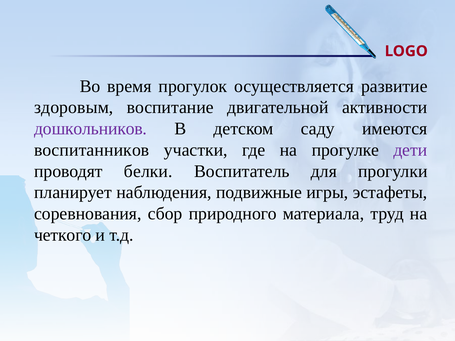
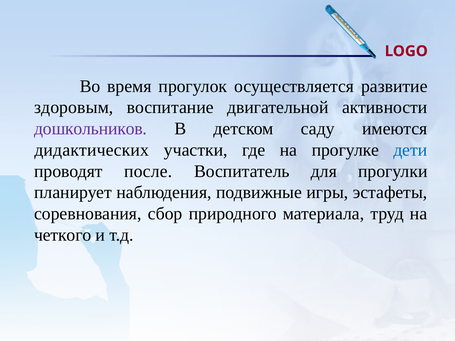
воспитанников: воспитанников -> дидактических
дети colour: purple -> blue
белки: белки -> после
